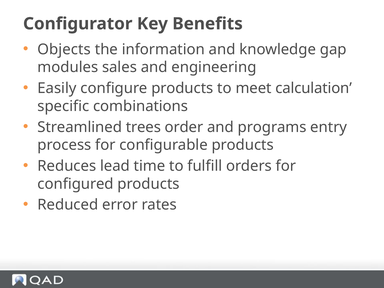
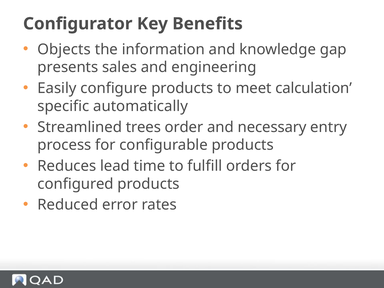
modules: modules -> presents
combinations: combinations -> automatically
programs: programs -> necessary
